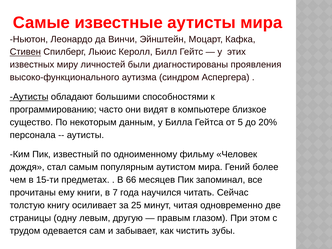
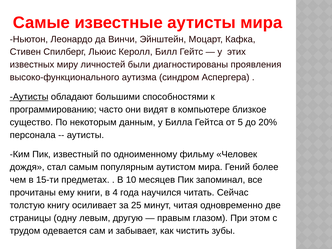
Стивен underline: present -> none
66: 66 -> 10
7: 7 -> 4
